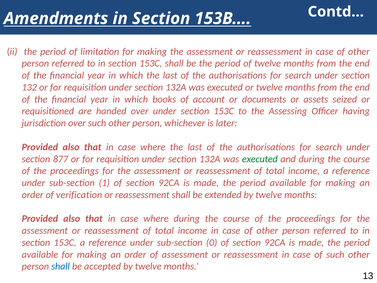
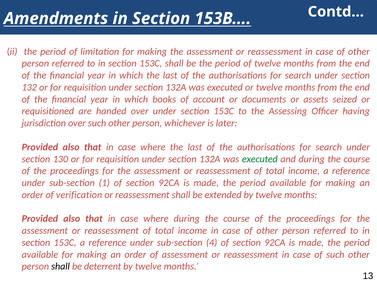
877: 877 -> 130
0: 0 -> 4
shall at (61, 266) colour: blue -> black
accepted: accepted -> deterrent
